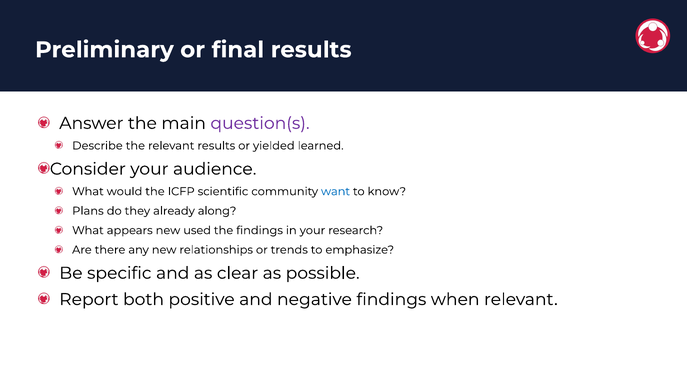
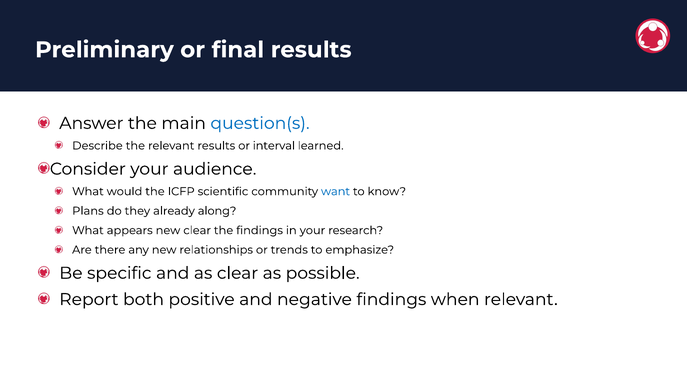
question(s colour: purple -> blue
yielded: yielded -> interval
new used: used -> clear
